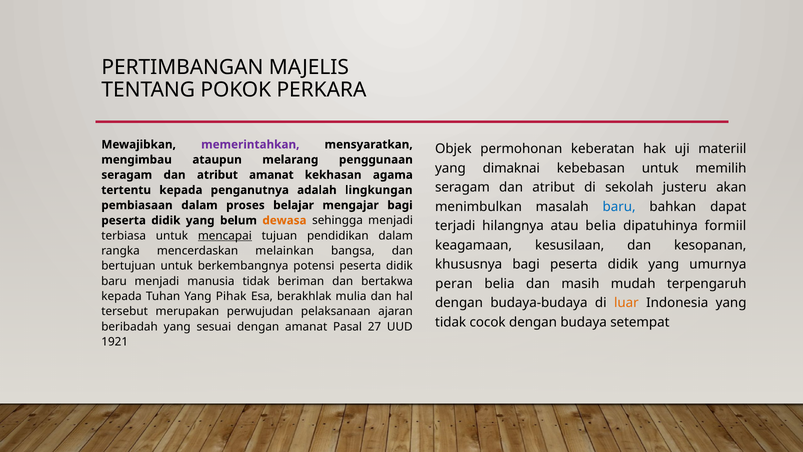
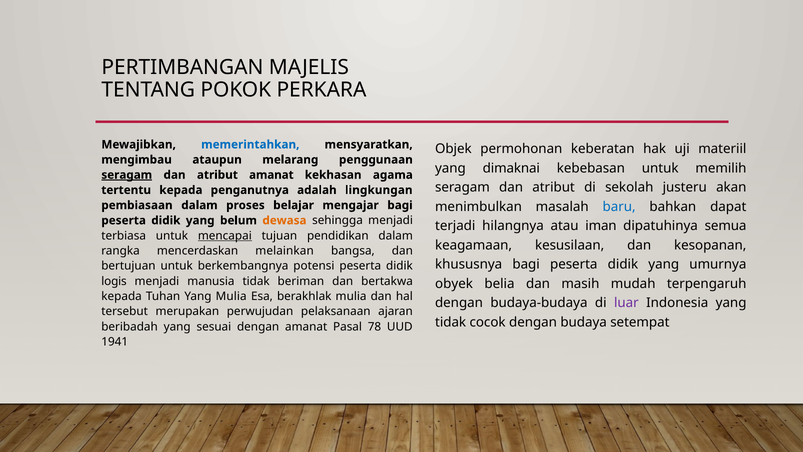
memerintahkan colour: purple -> blue
seragam at (127, 175) underline: none -> present
atau belia: belia -> iman
formiil: formiil -> semua
baru at (114, 281): baru -> logis
peran: peran -> obyek
Yang Pihak: Pihak -> Mulia
luar colour: orange -> purple
27: 27 -> 78
1921: 1921 -> 1941
